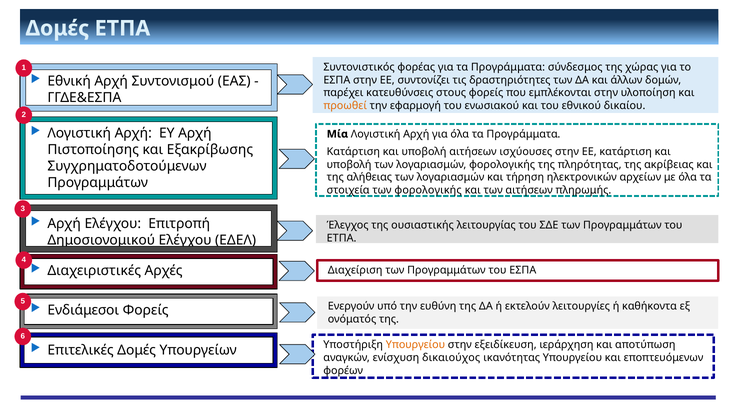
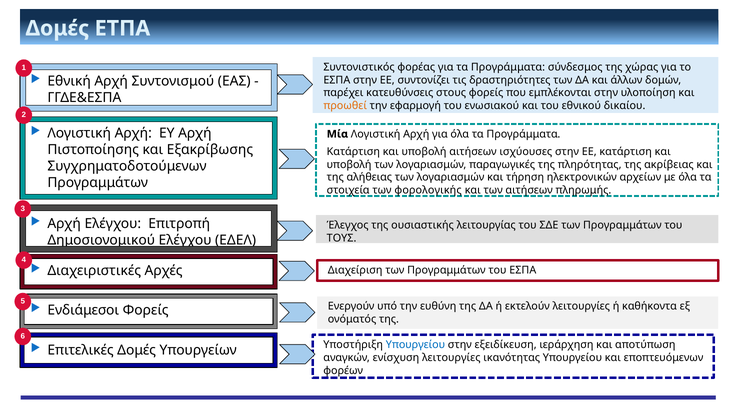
λογαριασμών φορολογικής: φορολογικής -> παραγωγικές
ΕΤΠΑ at (342, 238): ΕΤΠΑ -> ΤΟΥΣ
Υπουργείου at (415, 345) colour: orange -> blue
ενίσχυση δικαιούχος: δικαιούχος -> λειτουργίες
